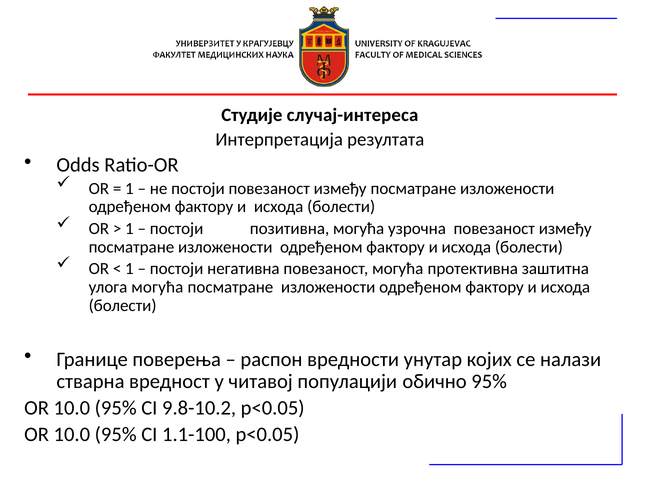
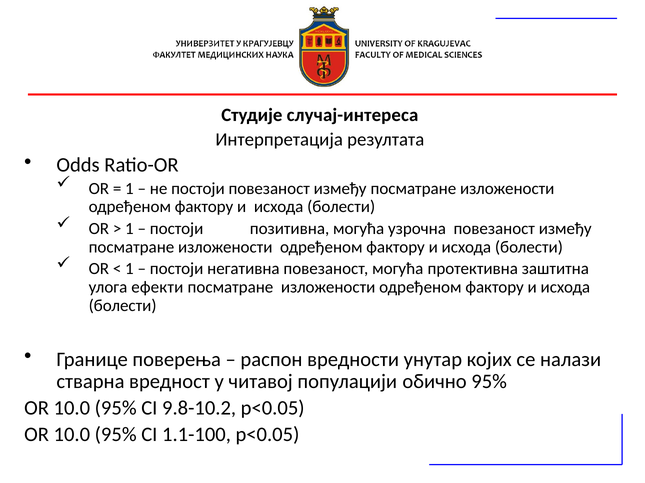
улога могућа: могућа -> ефекти
